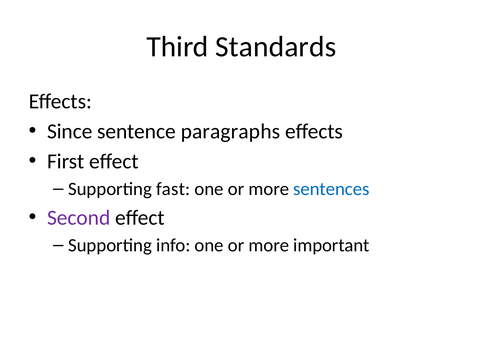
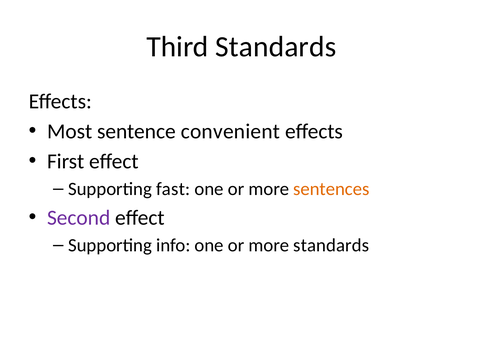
Since: Since -> Most
paragraphs: paragraphs -> convenient
sentences colour: blue -> orange
more important: important -> standards
